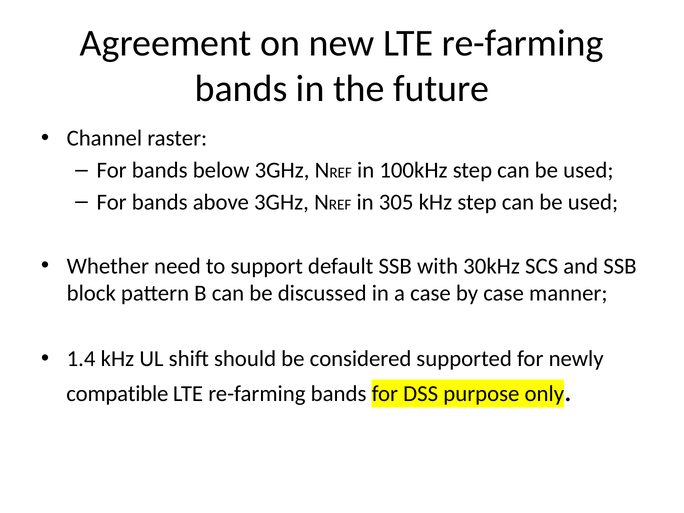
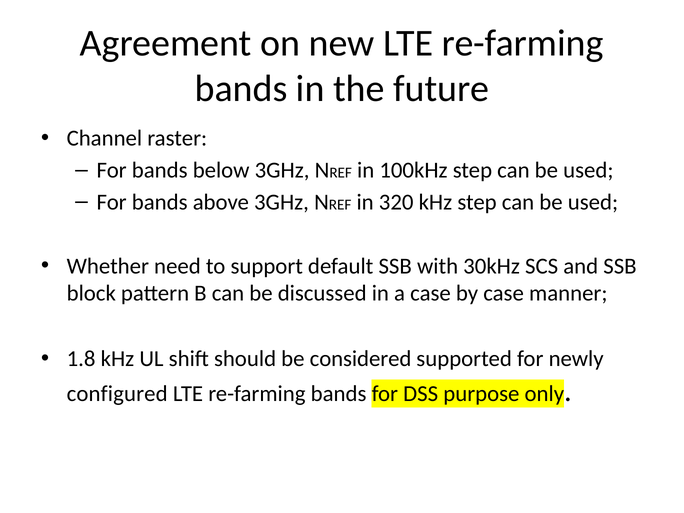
305: 305 -> 320
1.4: 1.4 -> 1.8
compatible: compatible -> configured
